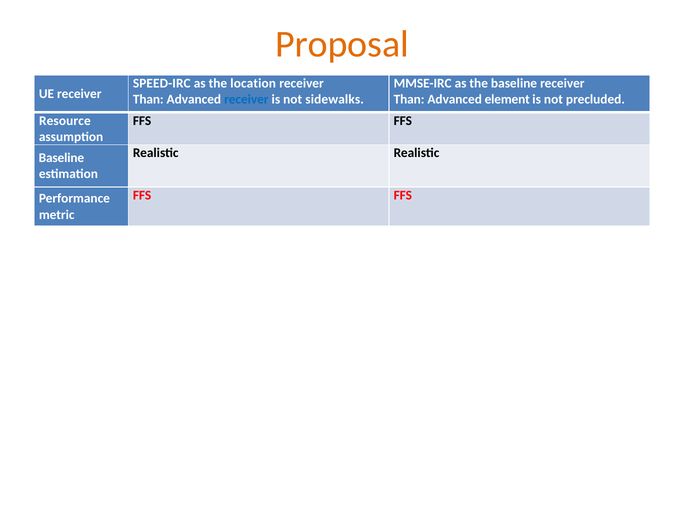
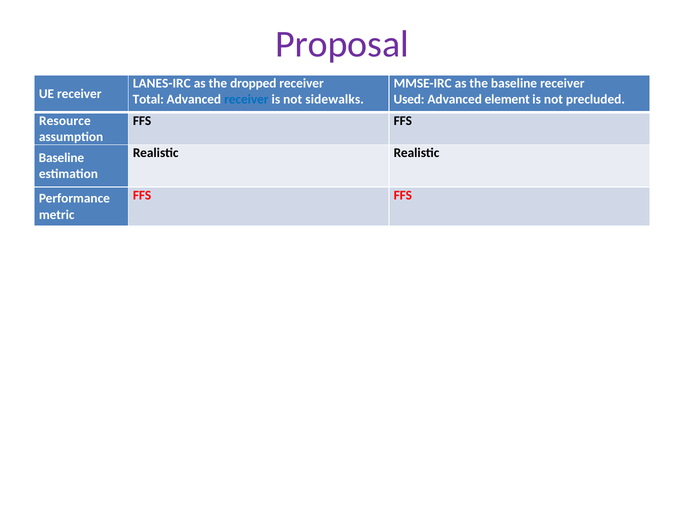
Proposal colour: orange -> purple
SPEED-IRC: SPEED-IRC -> LANES-IRC
location: location -> dropped
Than at (148, 99): Than -> Total
Than at (409, 99): Than -> Used
